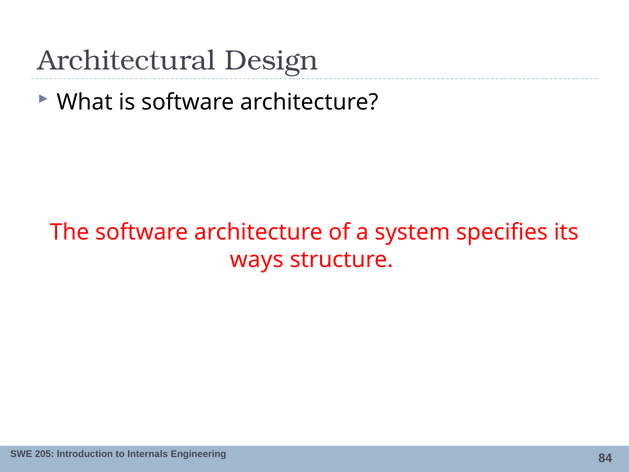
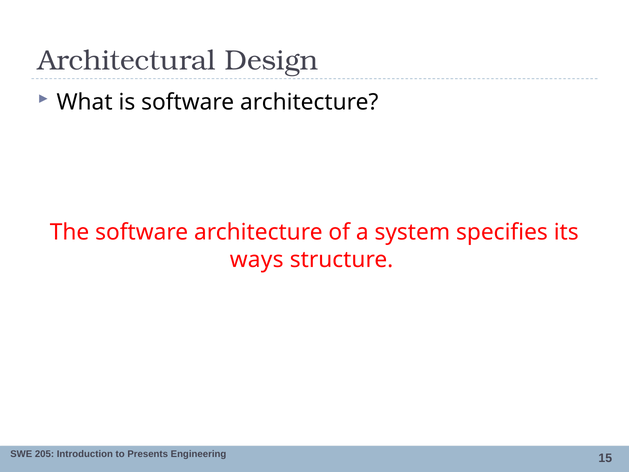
Internals: Internals -> Presents
84: 84 -> 15
